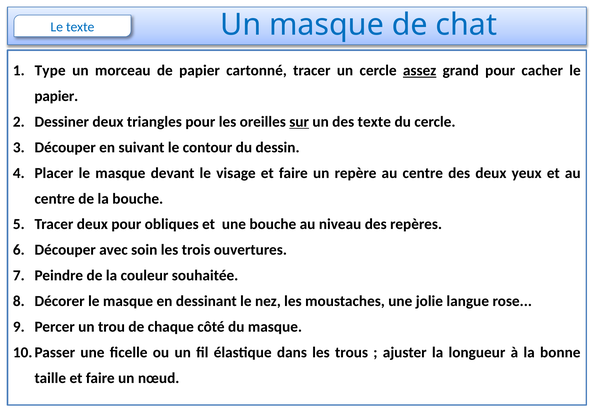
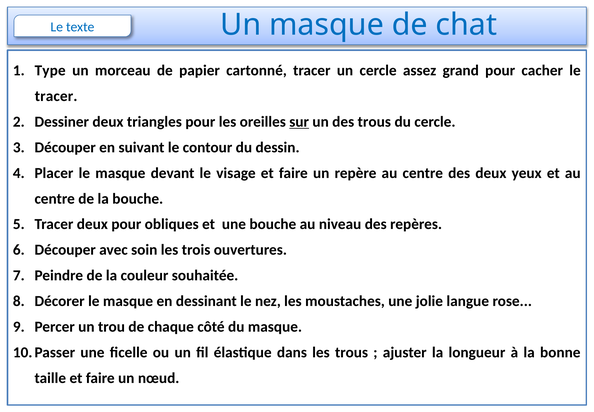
assez underline: present -> none
papier at (56, 96): papier -> tracer
des texte: texte -> trous
